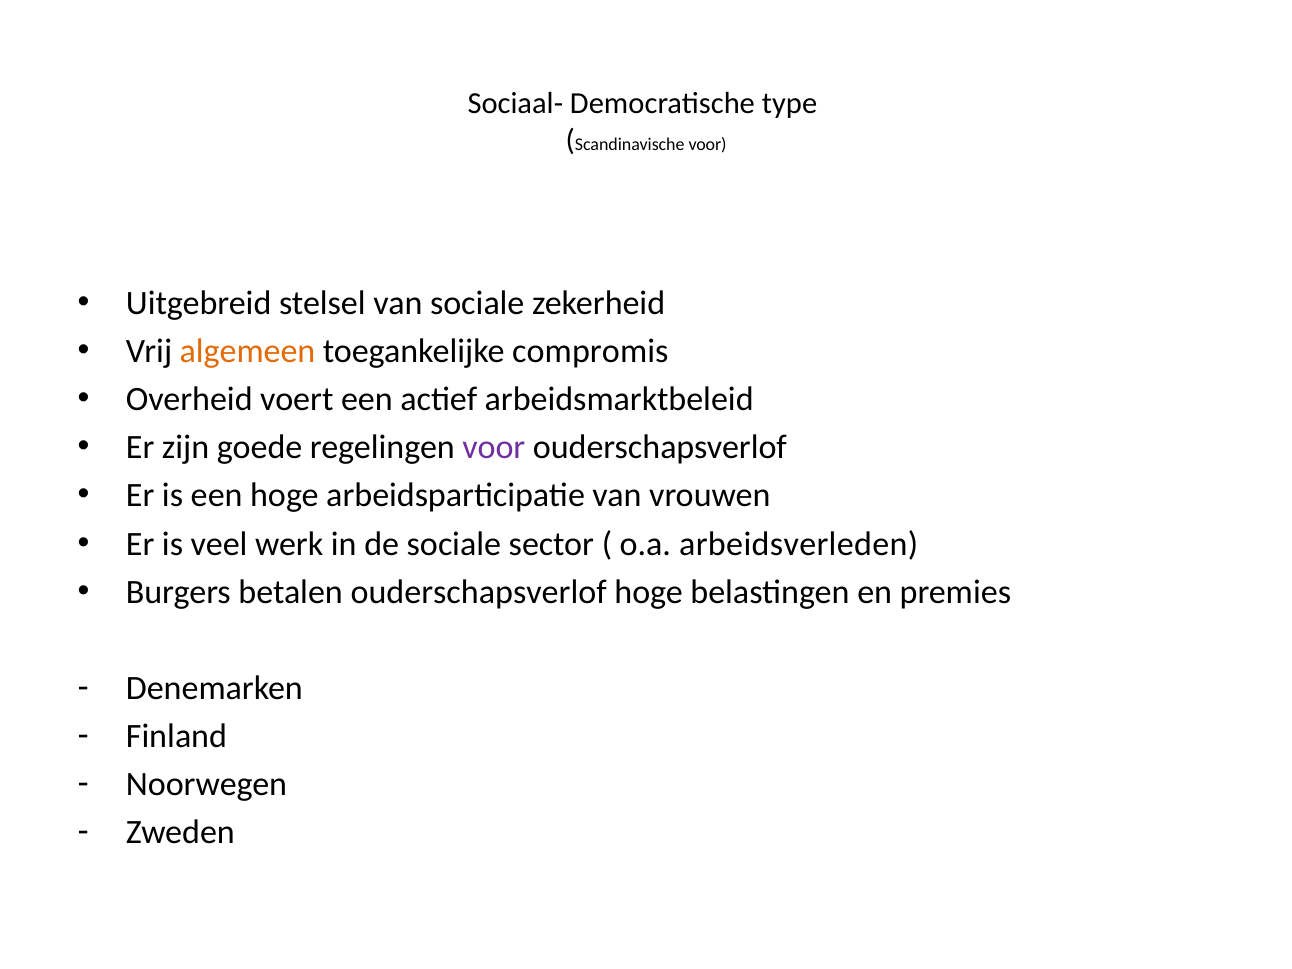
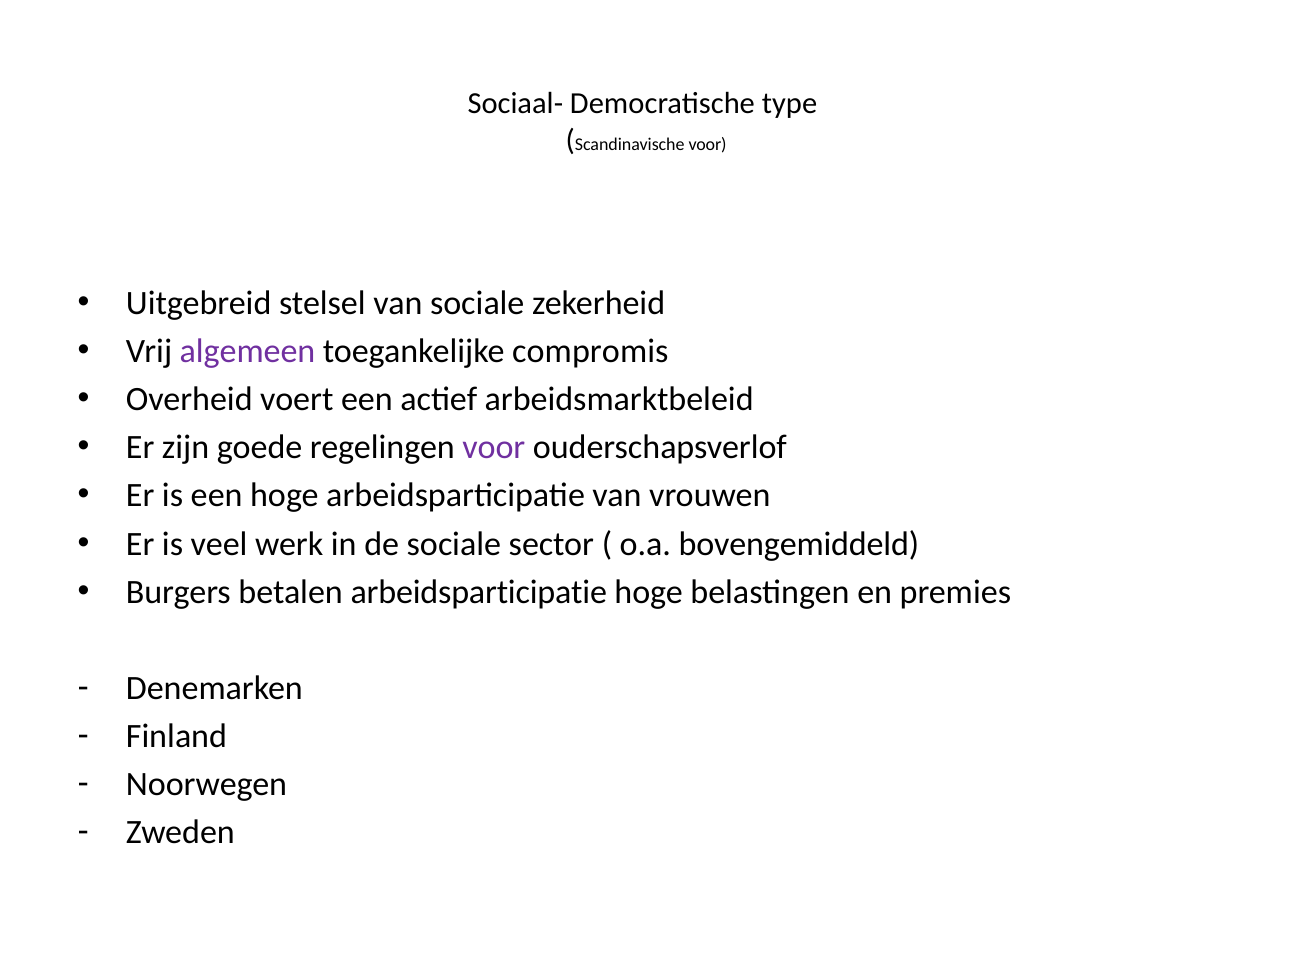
algemeen colour: orange -> purple
arbeidsverleden: arbeidsverleden -> bovengemiddeld
betalen ouderschapsverlof: ouderschapsverlof -> arbeidsparticipatie
